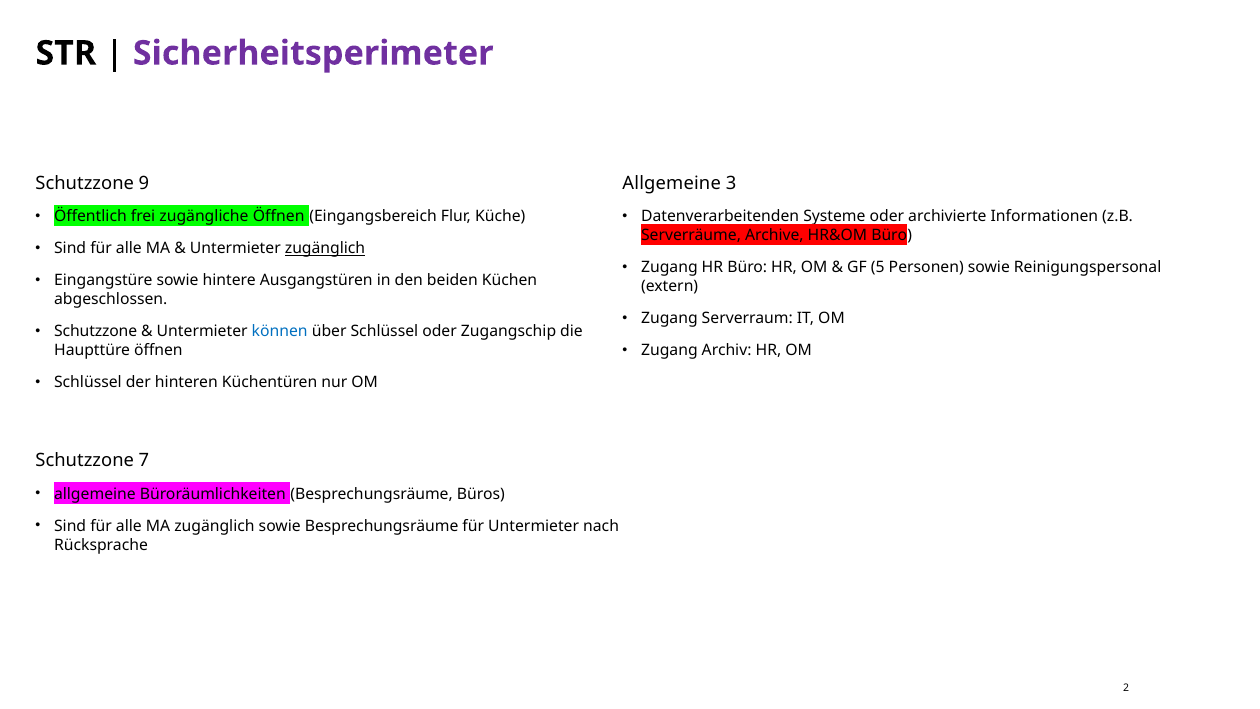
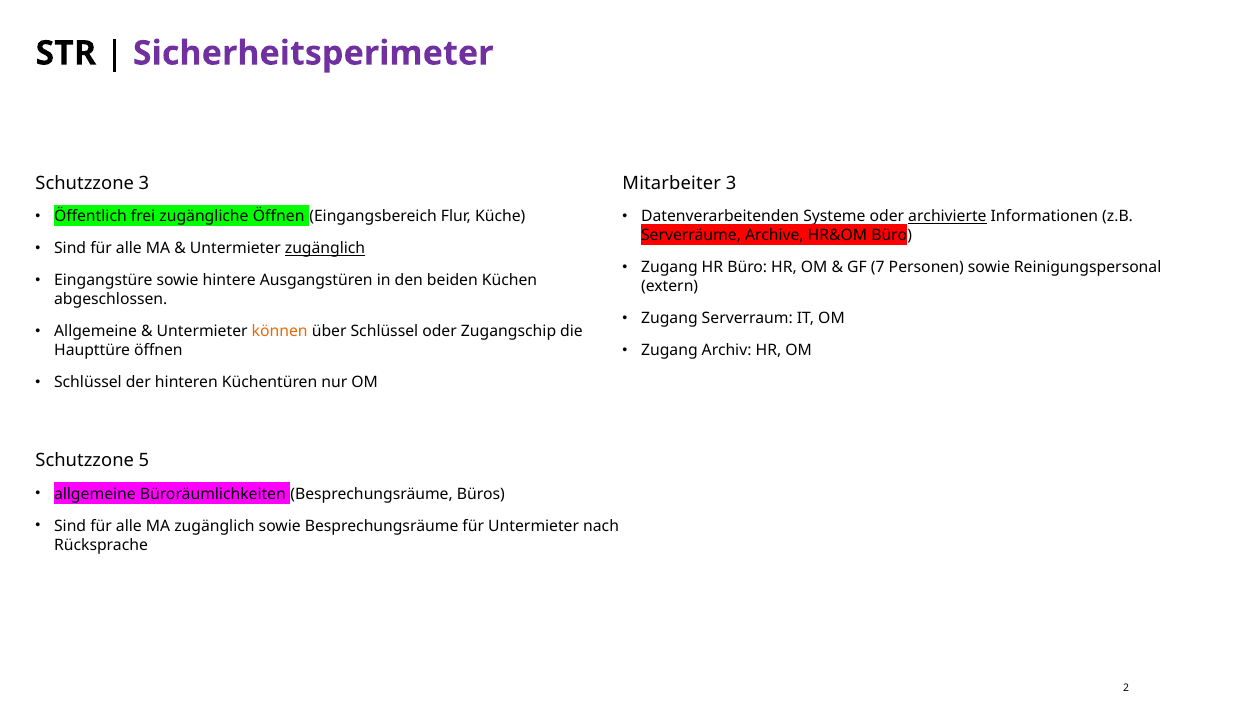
Schutzzone 9: 9 -> 3
Allgemeine at (672, 183): Allgemeine -> Mitarbeiter
archivierte underline: none -> present
5: 5 -> 7
Schutzzone at (96, 332): Schutzzone -> Allgemeine
können colour: blue -> orange
7: 7 -> 5
